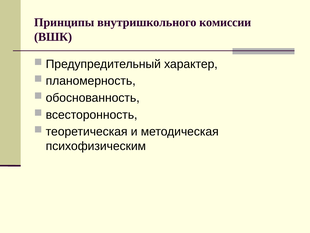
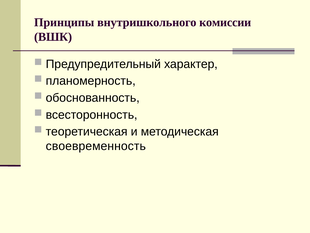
психофизическим: психофизическим -> своевременность
